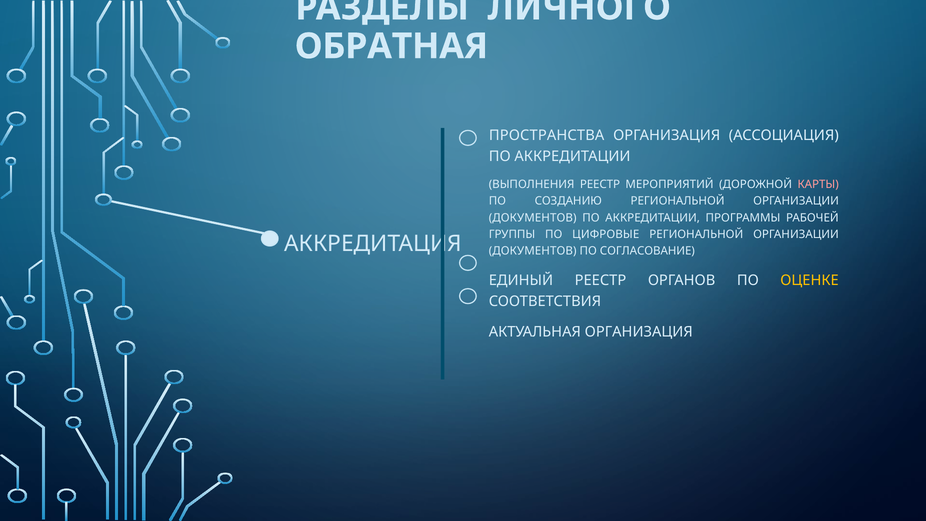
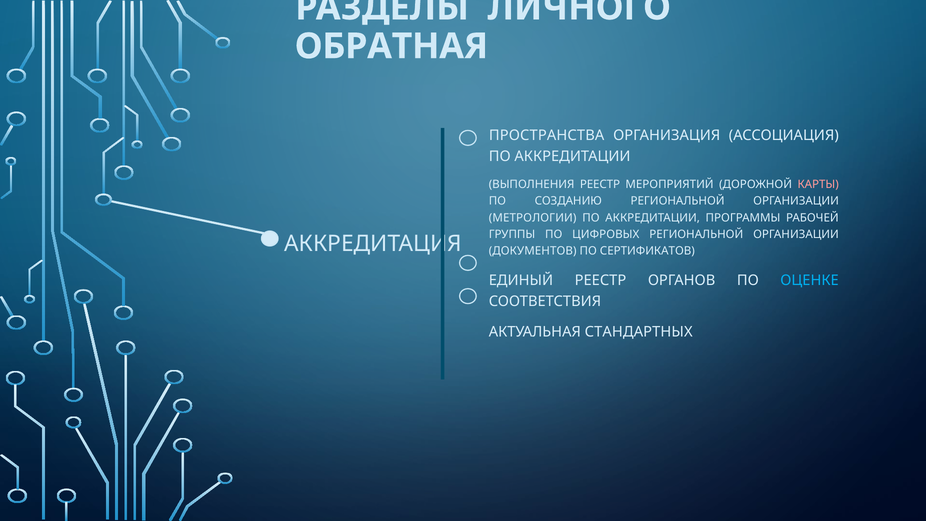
ДОКУМЕНТОВ at (533, 218): ДОКУМЕНТОВ -> МЕТРОЛОГИИ
ЦИФРОВЫЕ: ЦИФРОВЫЕ -> ЦИФРОВЫХ
СОГЛАСОВАНИЕ: СОГЛАСОВАНИЕ -> СЕРТИФИКАТОВ
ОЦЕНКЕ colour: yellow -> light blue
АКТУАЛЬНАЯ ОРГАНИЗАЦИЯ: ОРГАНИЗАЦИЯ -> СТАНДАРТНЫХ
